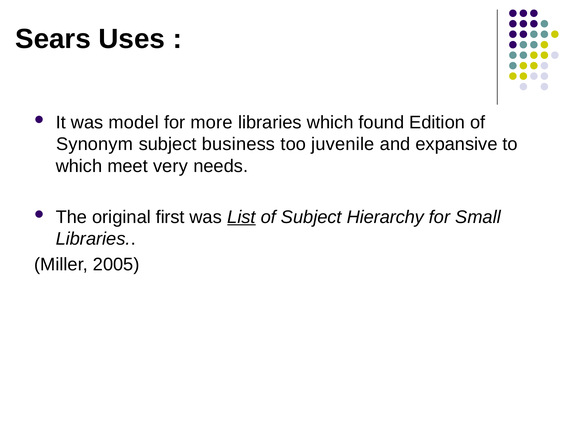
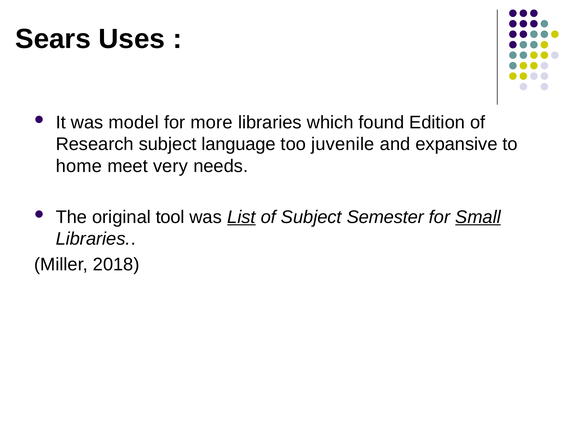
Synonym: Synonym -> Research
business: business -> language
which at (79, 166): which -> home
first: first -> tool
Hierarchy: Hierarchy -> Semester
Small underline: none -> present
2005: 2005 -> 2018
